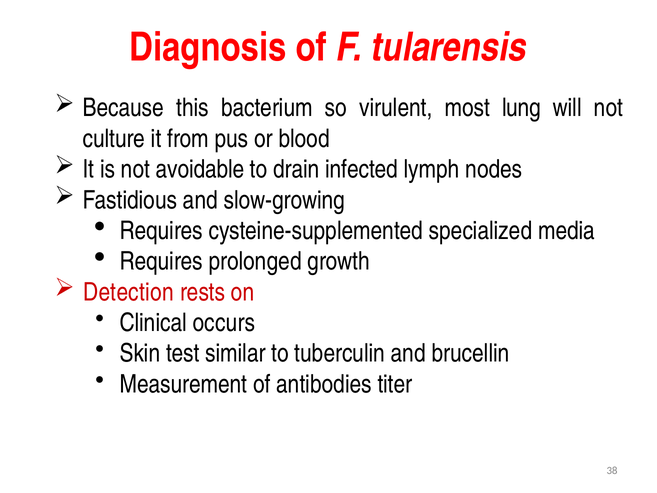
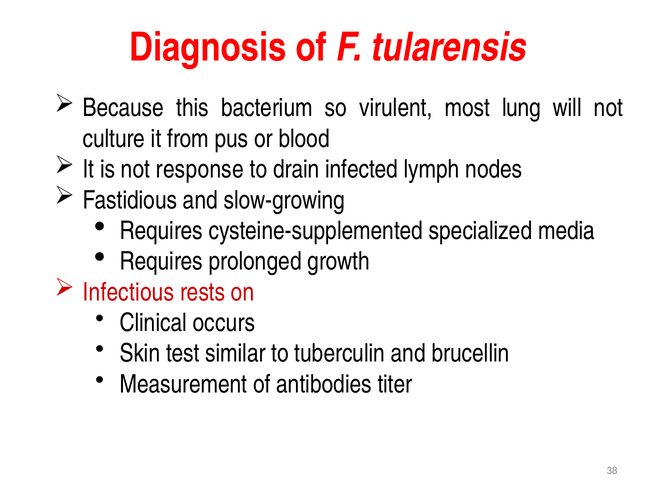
avoidable: avoidable -> response
Detection: Detection -> Infectious
